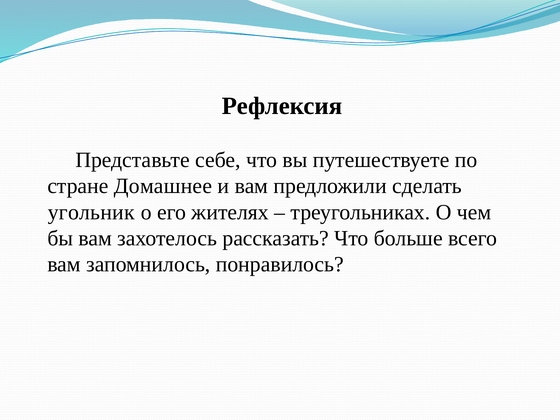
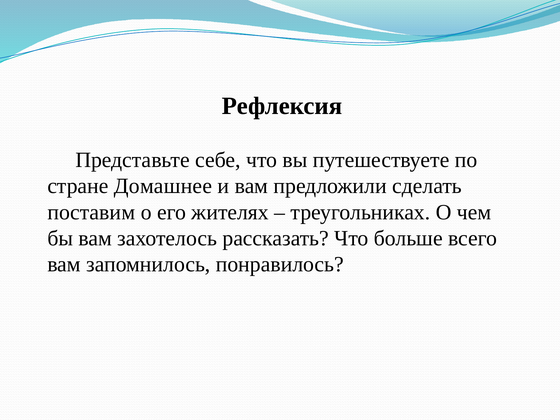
угольник: угольник -> поставим
